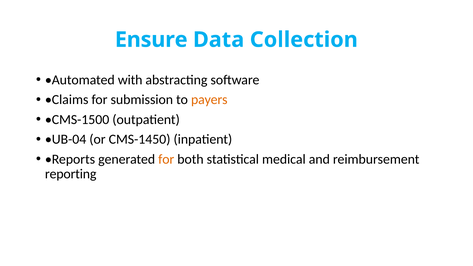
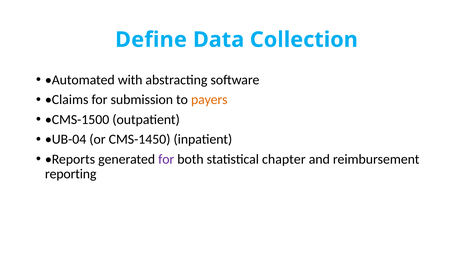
Ensure: Ensure -> Define
for at (166, 159) colour: orange -> purple
medical: medical -> chapter
